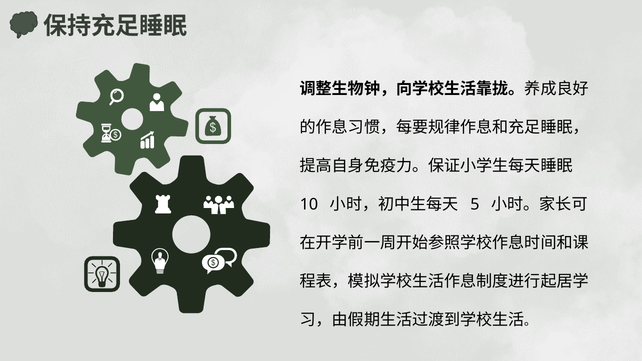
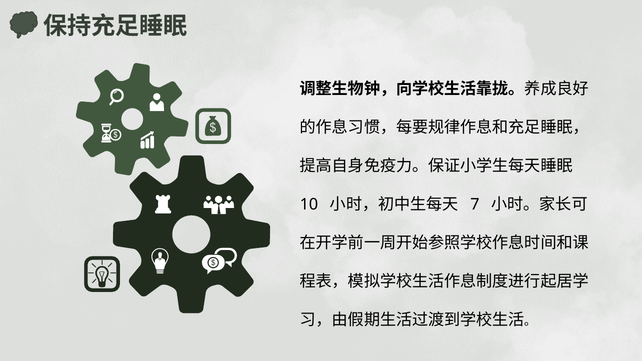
5: 5 -> 7
